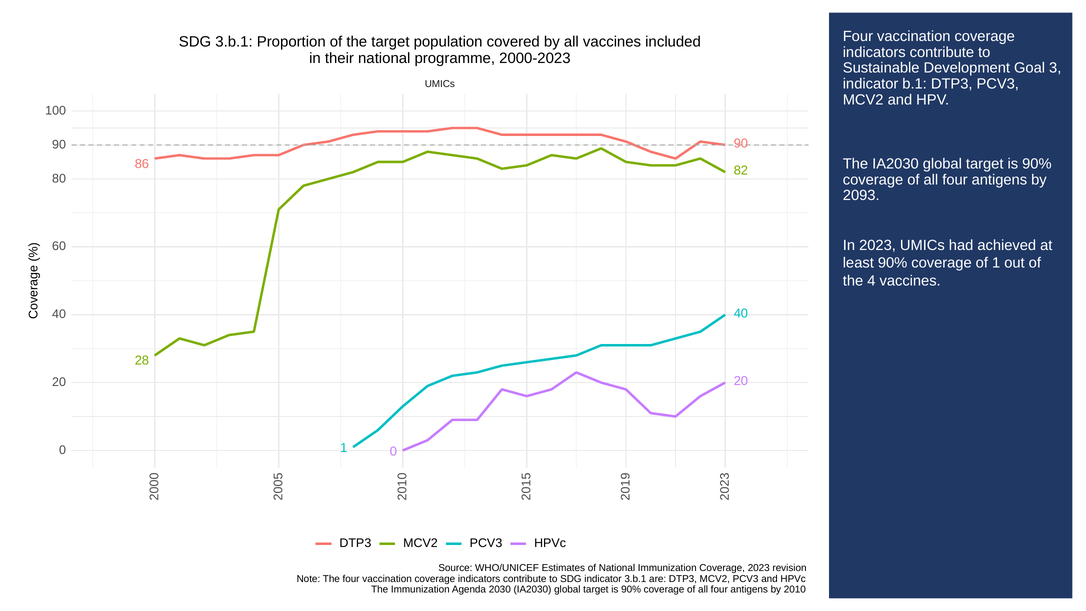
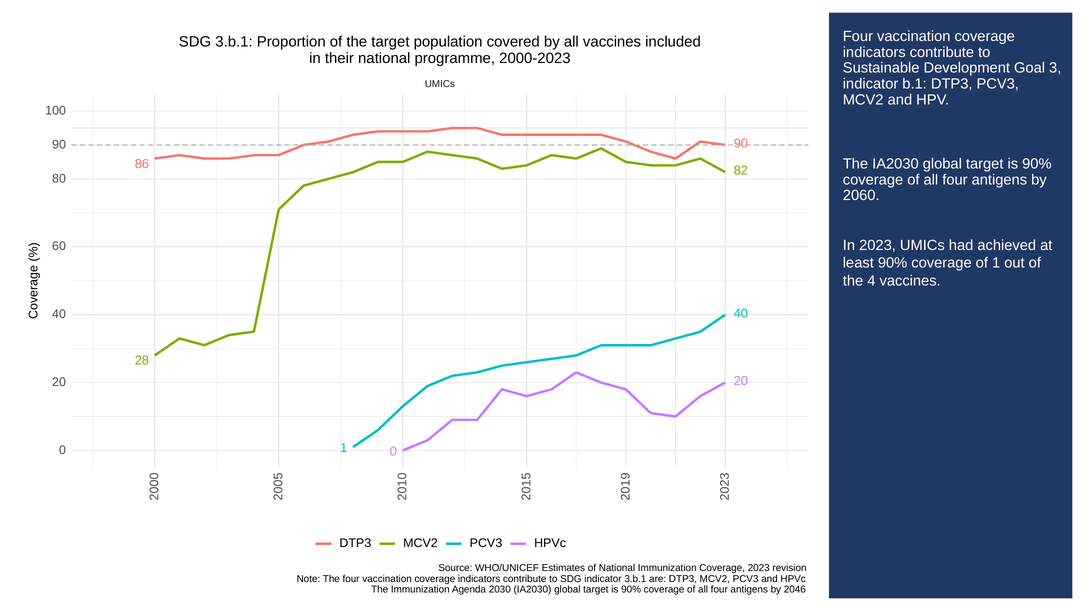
2093: 2093 -> 2060
2010: 2010 -> 2046
